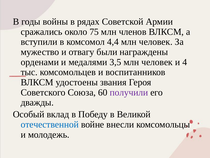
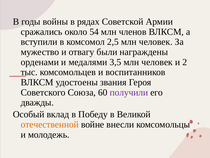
75: 75 -> 54
4,4: 4,4 -> 2,5
4: 4 -> 2
отечественной colour: blue -> orange
